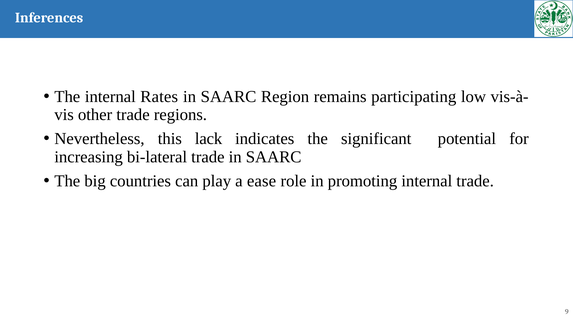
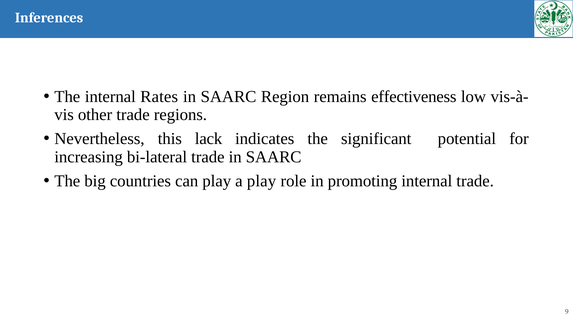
participating: participating -> effectiveness
a ease: ease -> play
